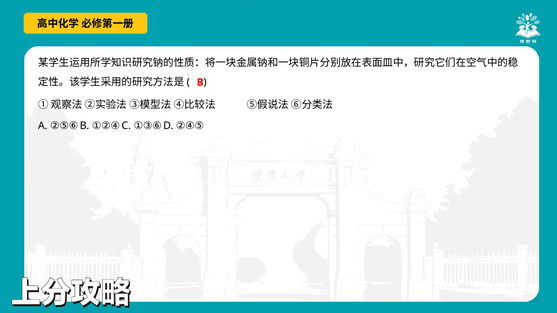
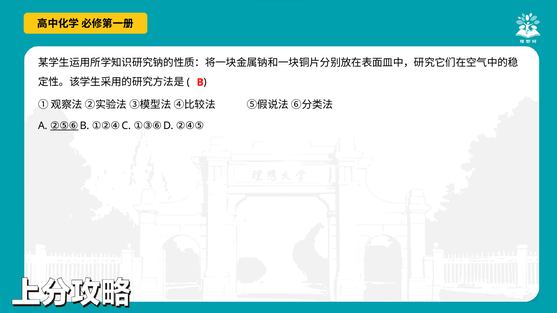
②⑤⑥ underline: none -> present
